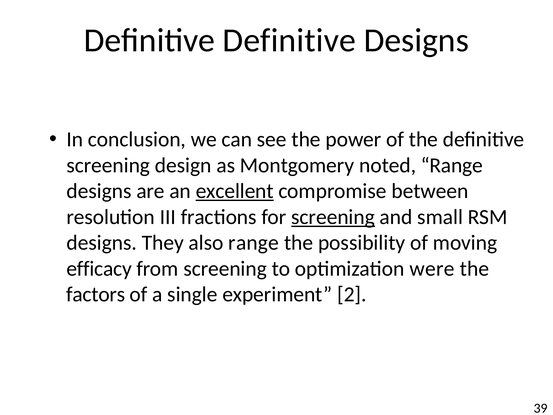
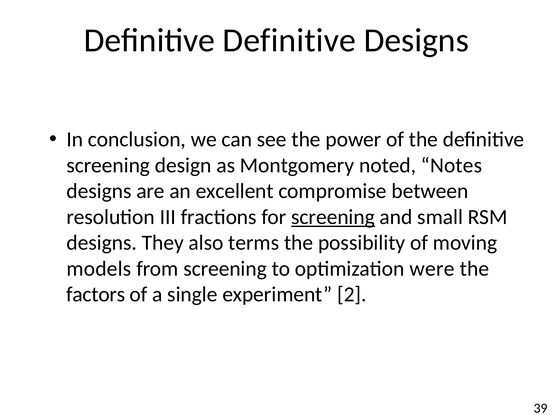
noted Range: Range -> Notes
excellent underline: present -> none
also range: range -> terms
efficacy: efficacy -> models
